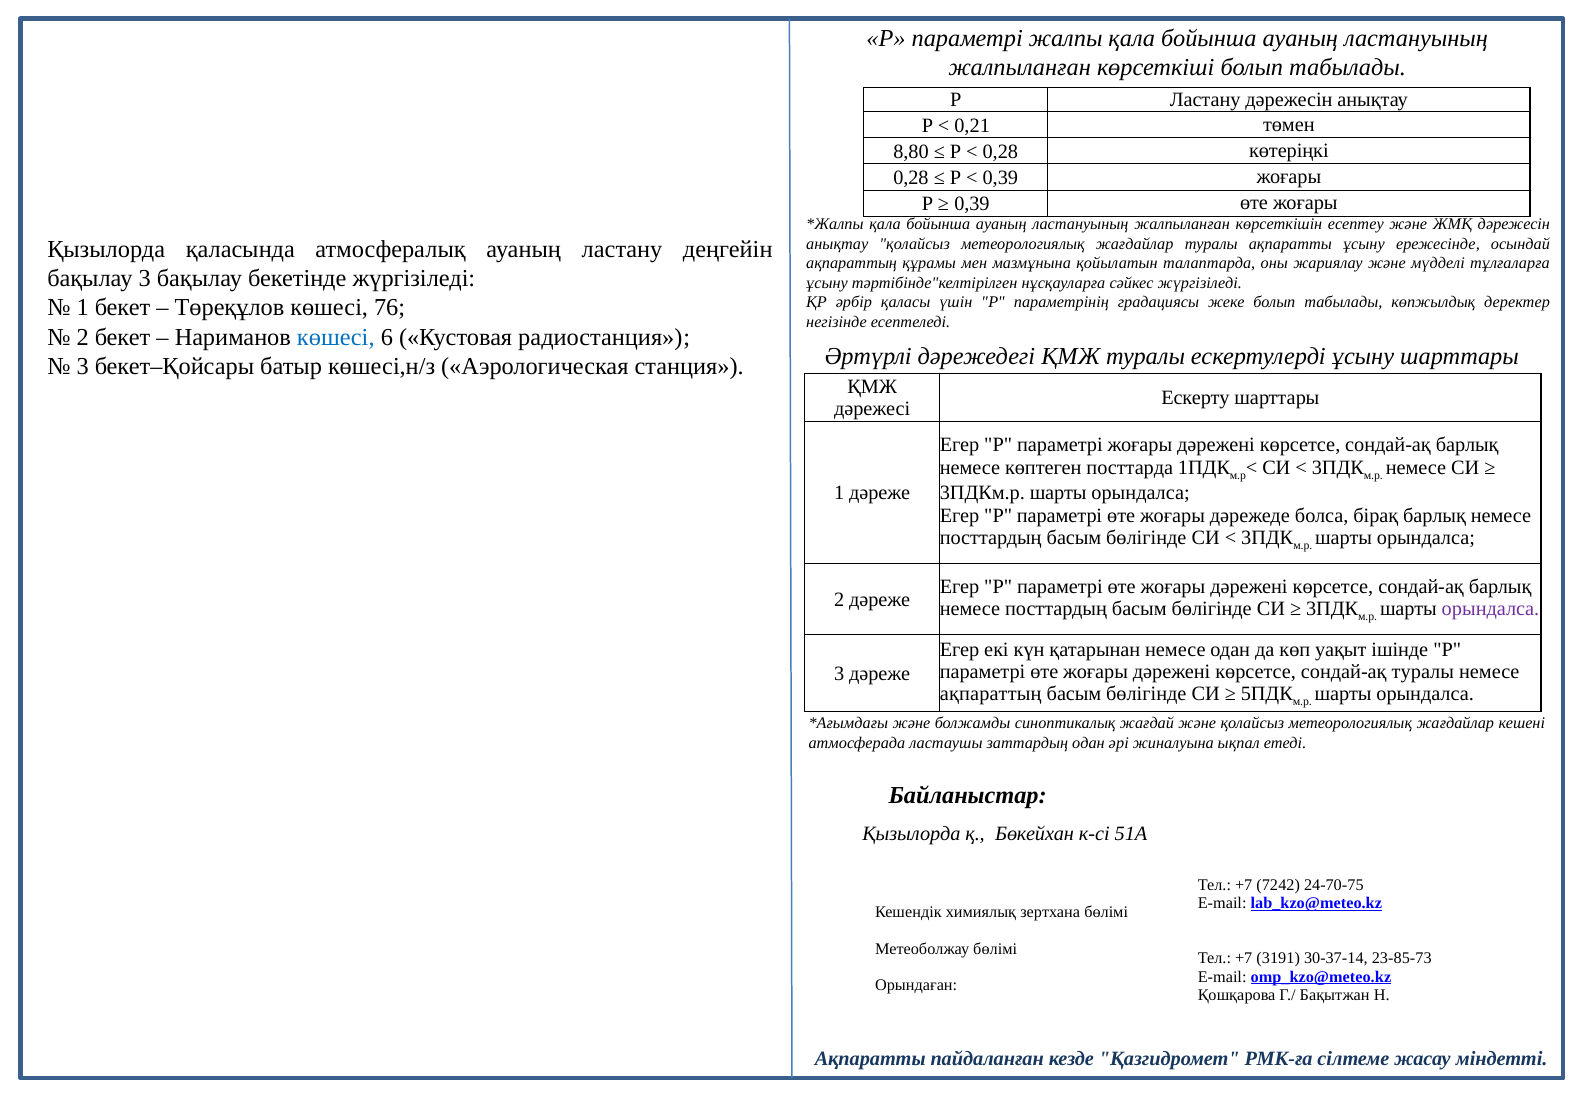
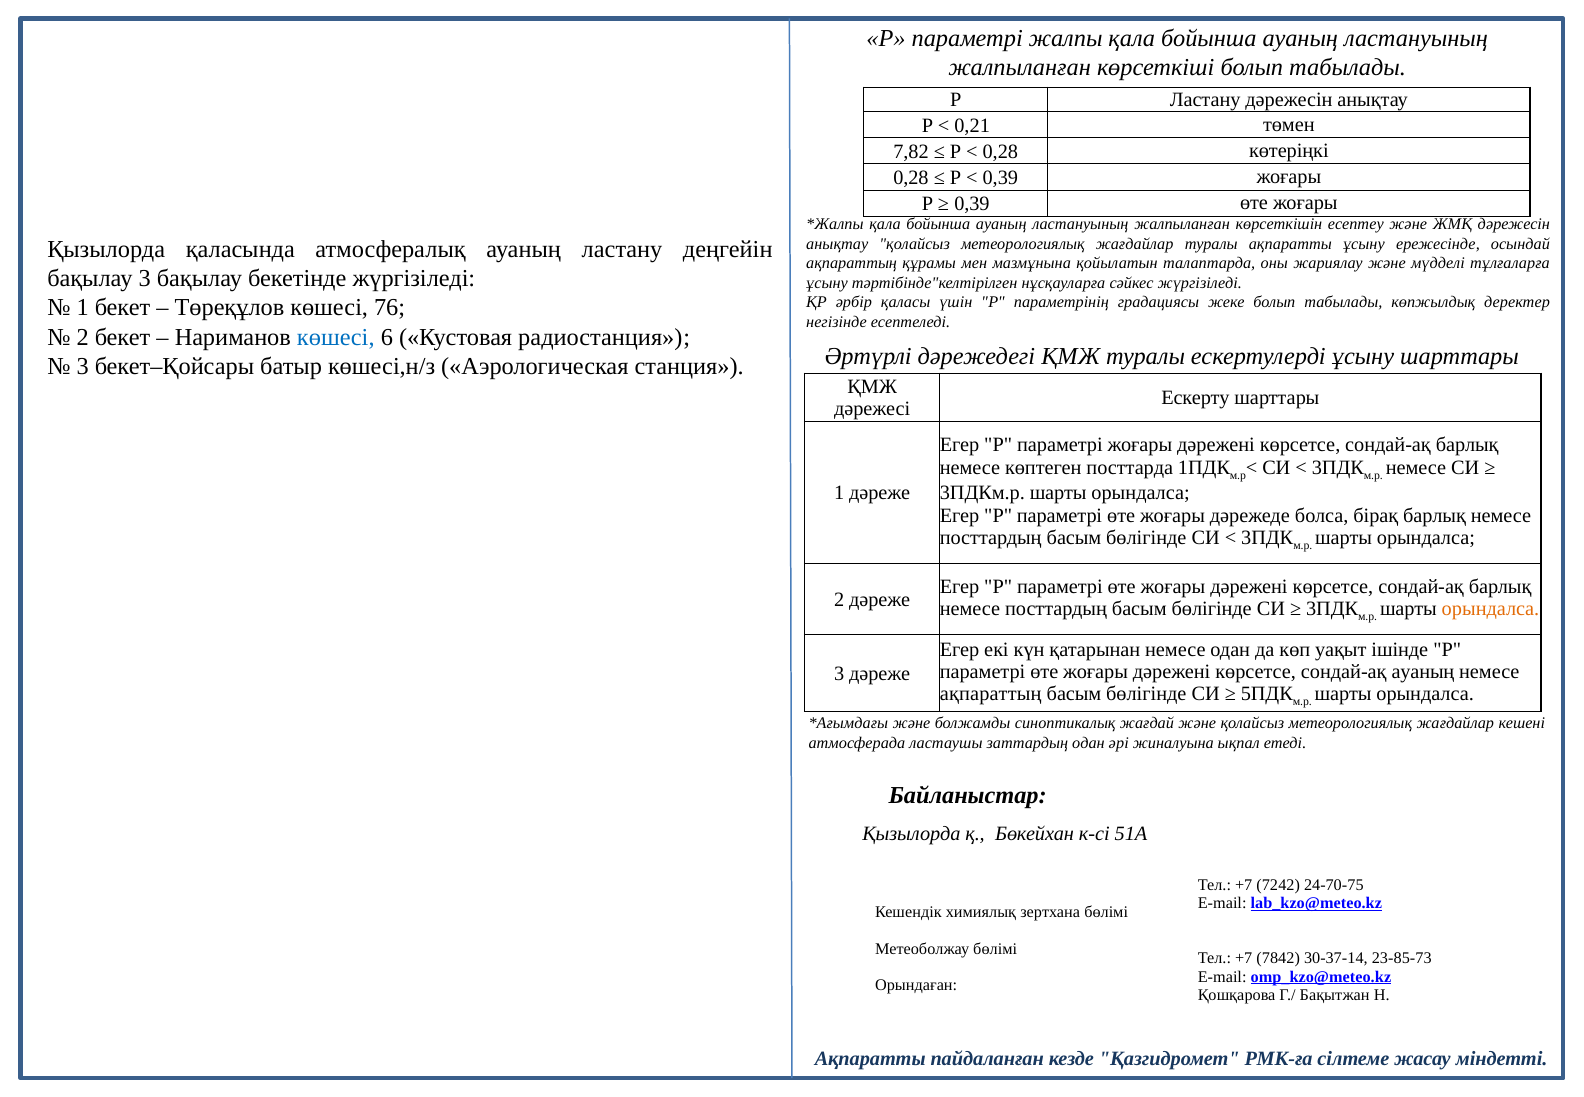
8,80: 8,80 -> 7,82
орындалса at (1491, 609) colour: purple -> orange
сондай-ақ туралы: туралы -> ауаның
3191: 3191 -> 7842
